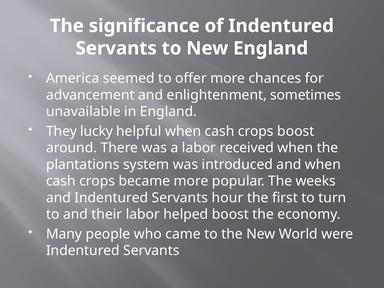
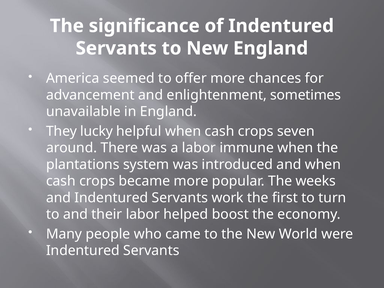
crops boost: boost -> seven
received: received -> immune
hour: hour -> work
